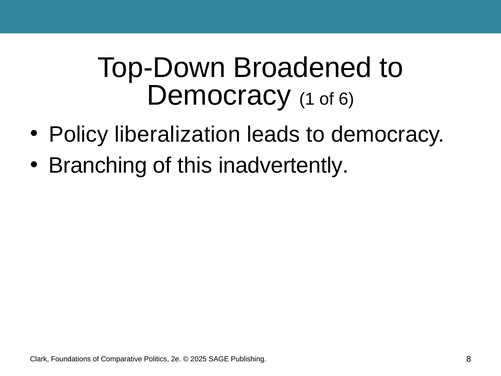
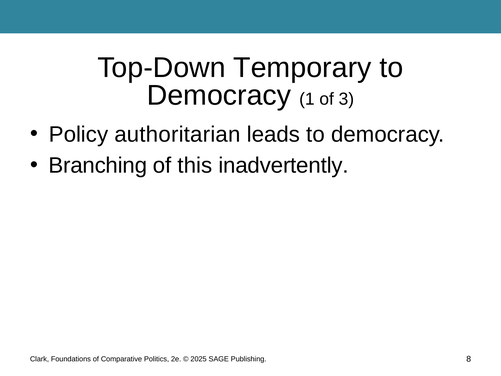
Broadened: Broadened -> Temporary
6: 6 -> 3
liberalization: liberalization -> authoritarian
